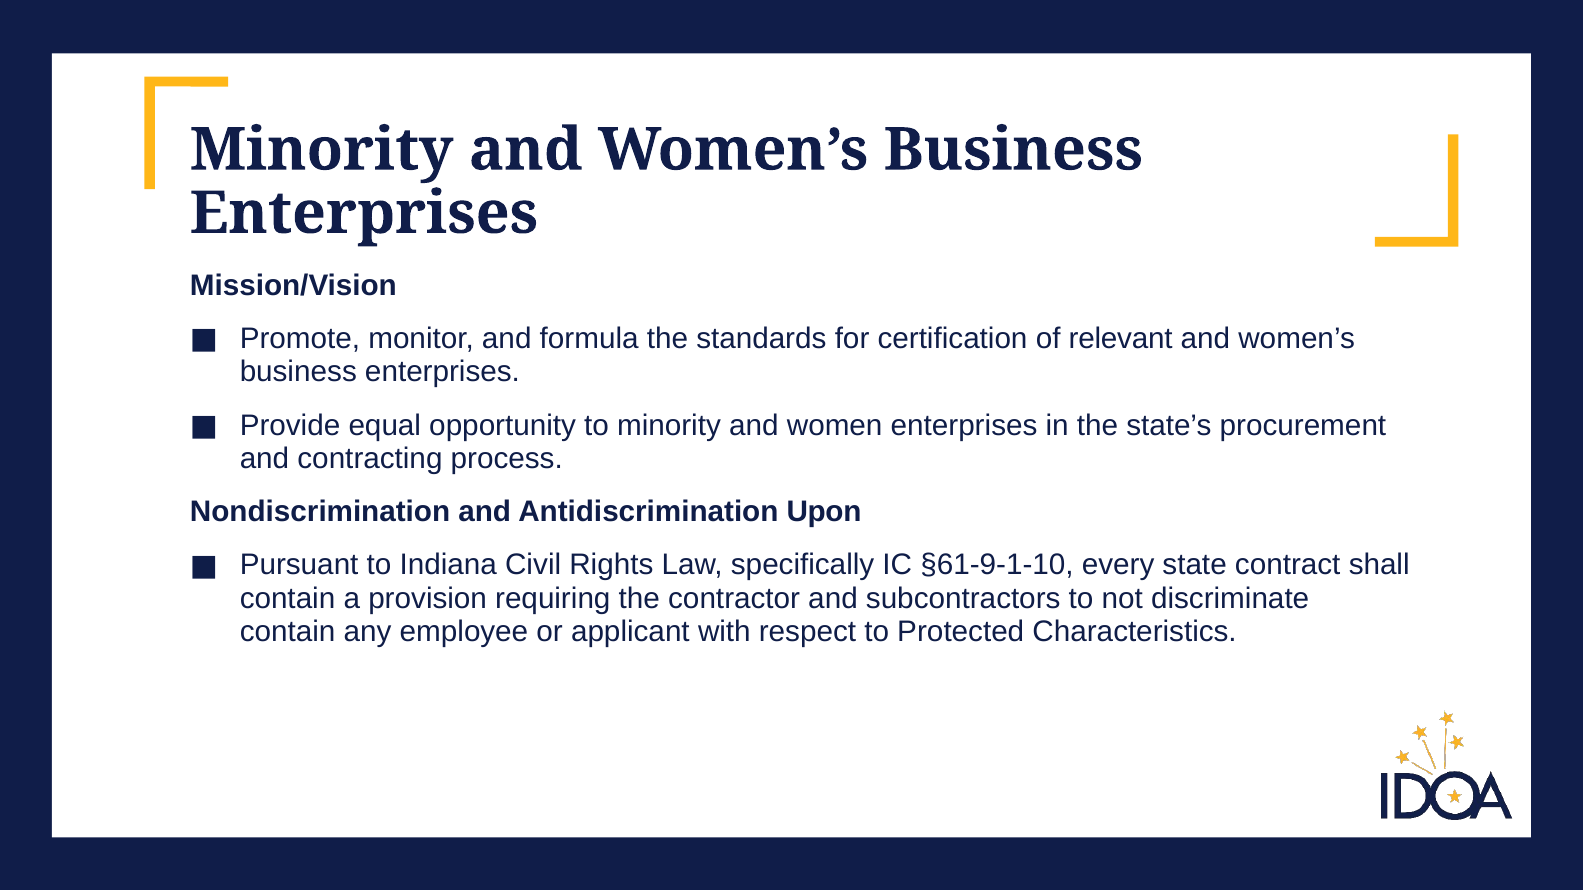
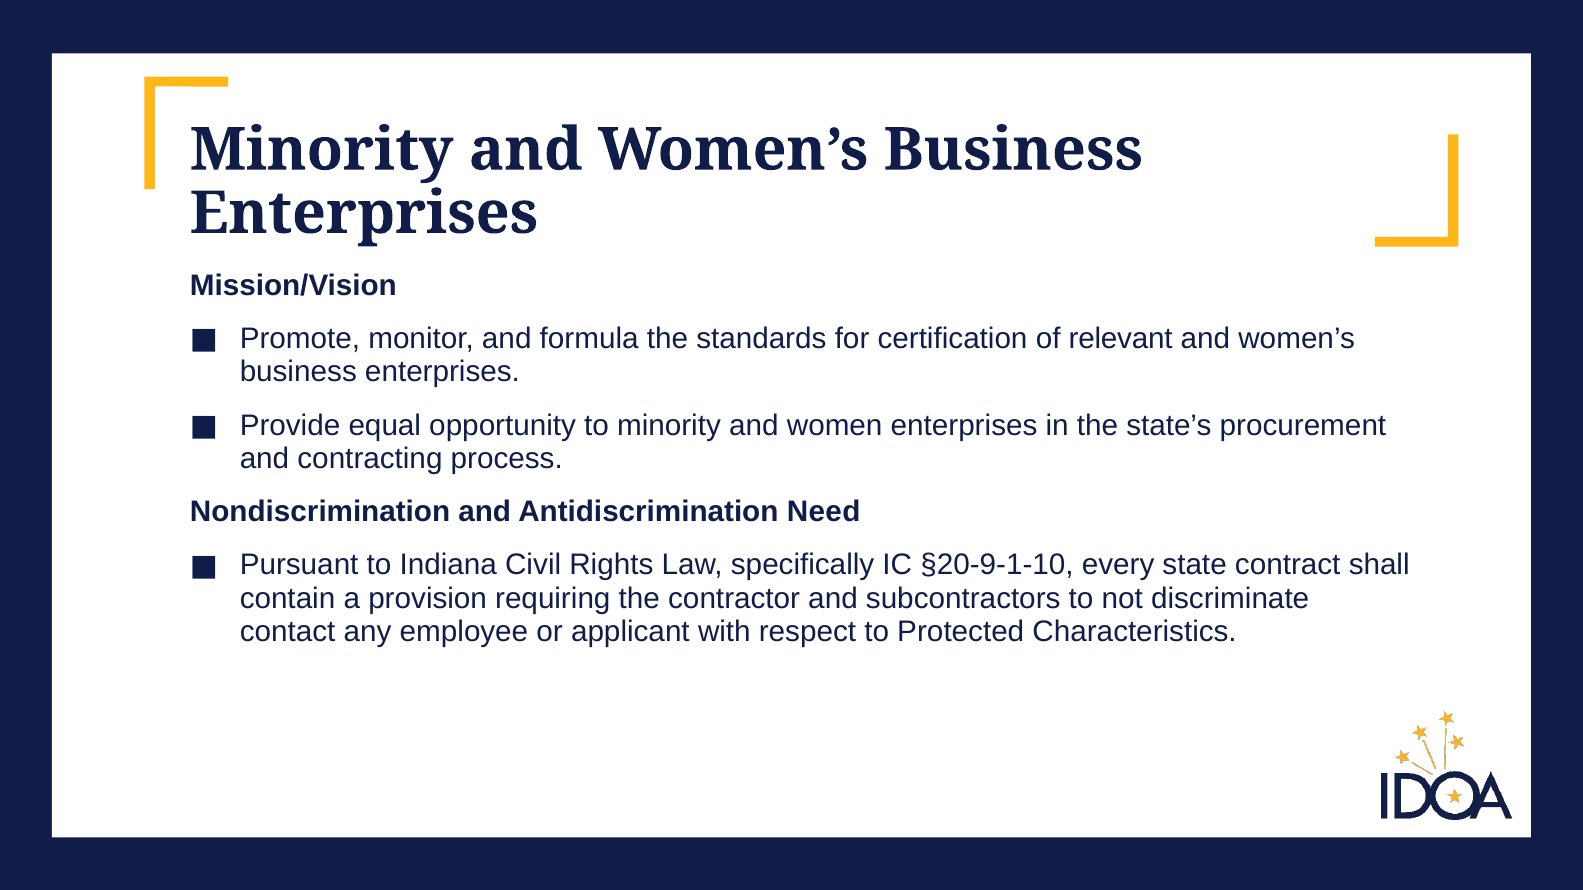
Upon: Upon -> Need
§61-9-1-10: §61-9-1-10 -> §20-9-1-10
contain at (288, 632): contain -> contact
